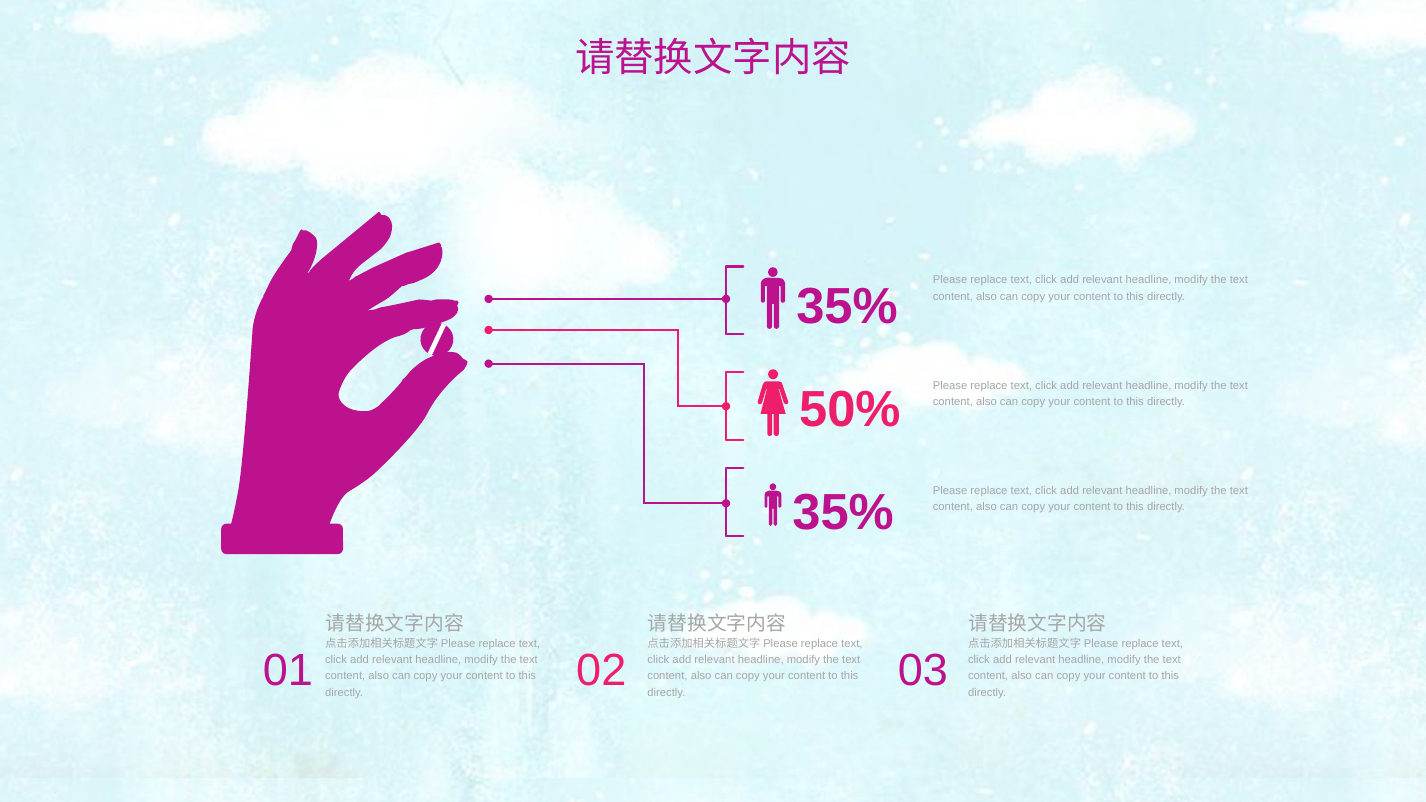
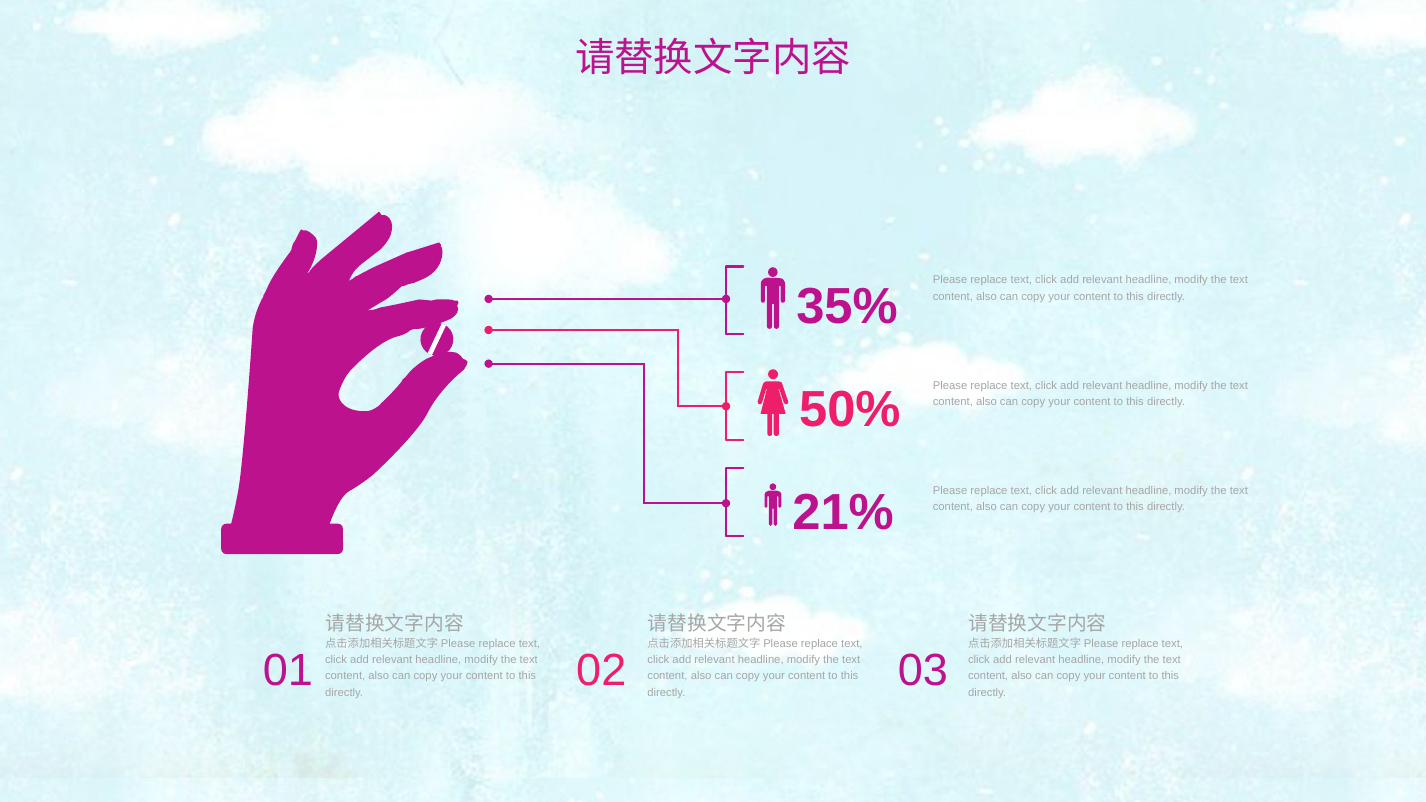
35% at (843, 513): 35% -> 21%
